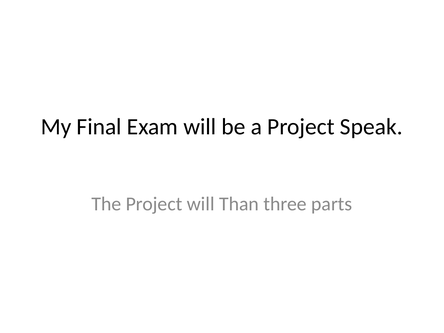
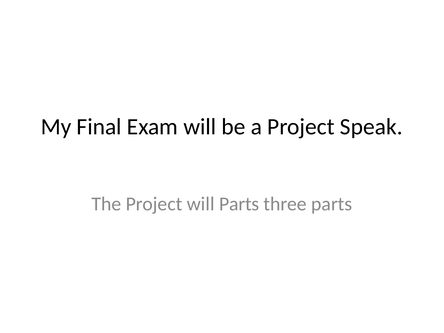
will Than: Than -> Parts
